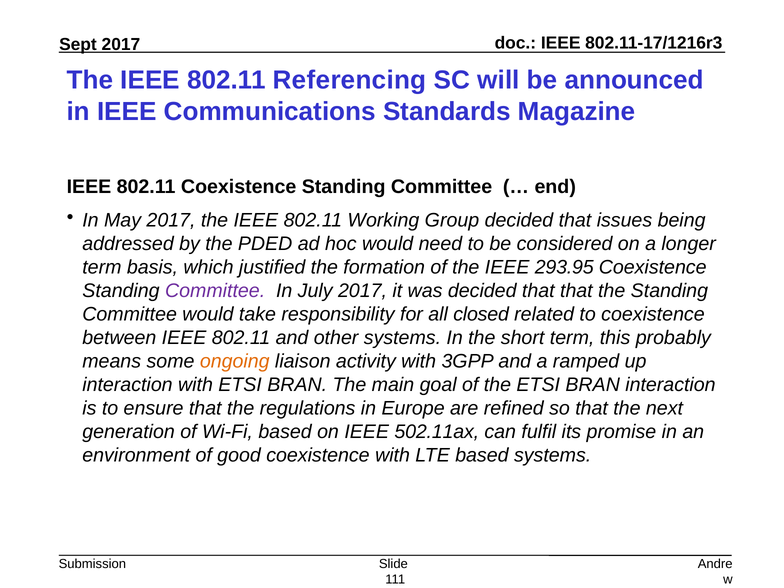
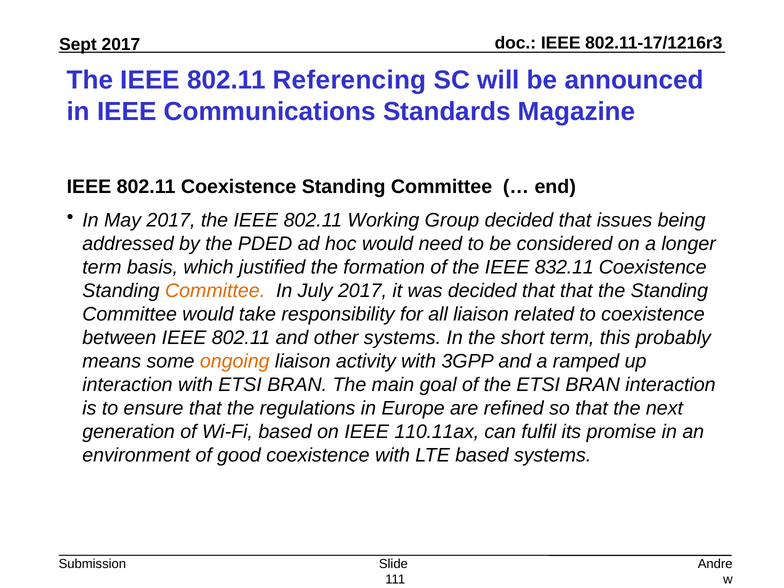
293.95: 293.95 -> 832.11
Committee at (215, 291) colour: purple -> orange
all closed: closed -> liaison
502.11ax: 502.11ax -> 110.11ax
